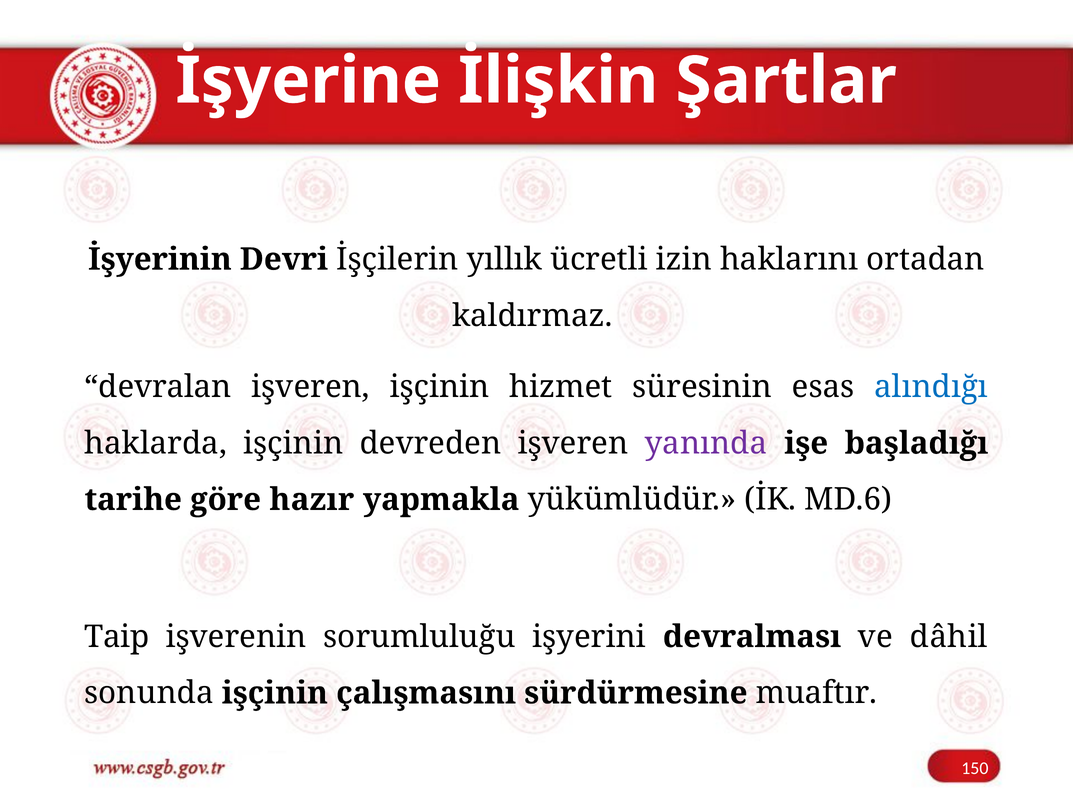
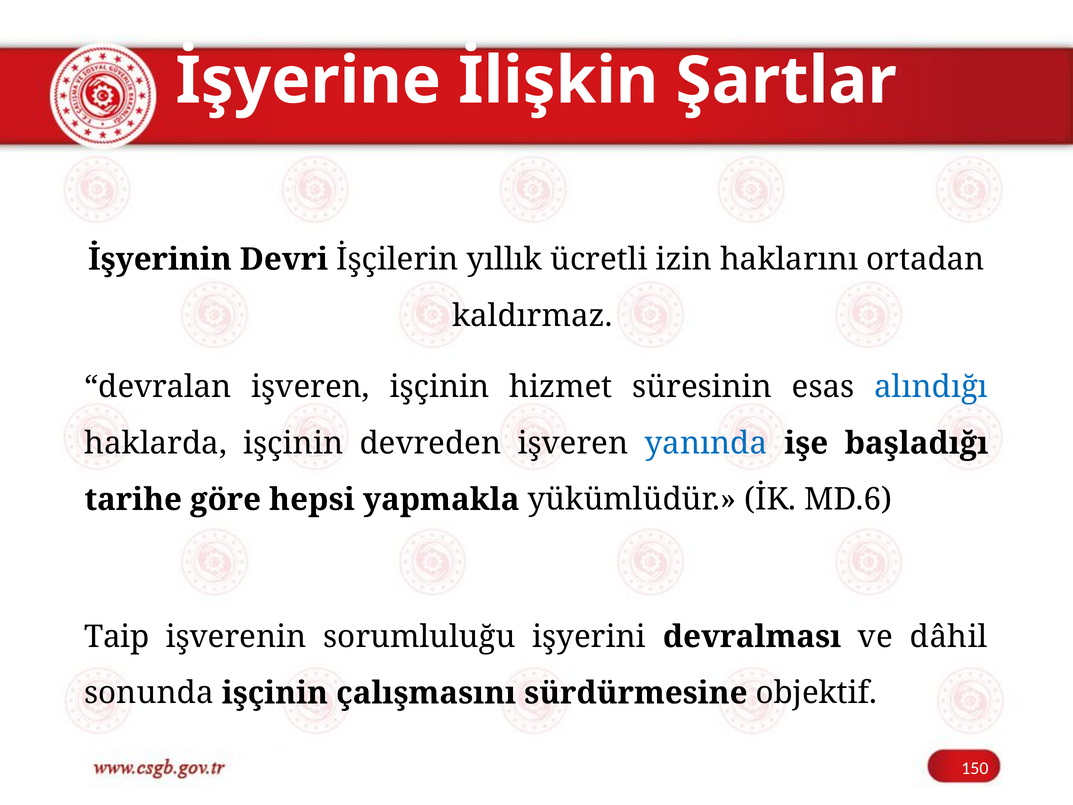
yanında colour: purple -> blue
hazır: hazır -> hepsi
muaftır: muaftır -> objektif
